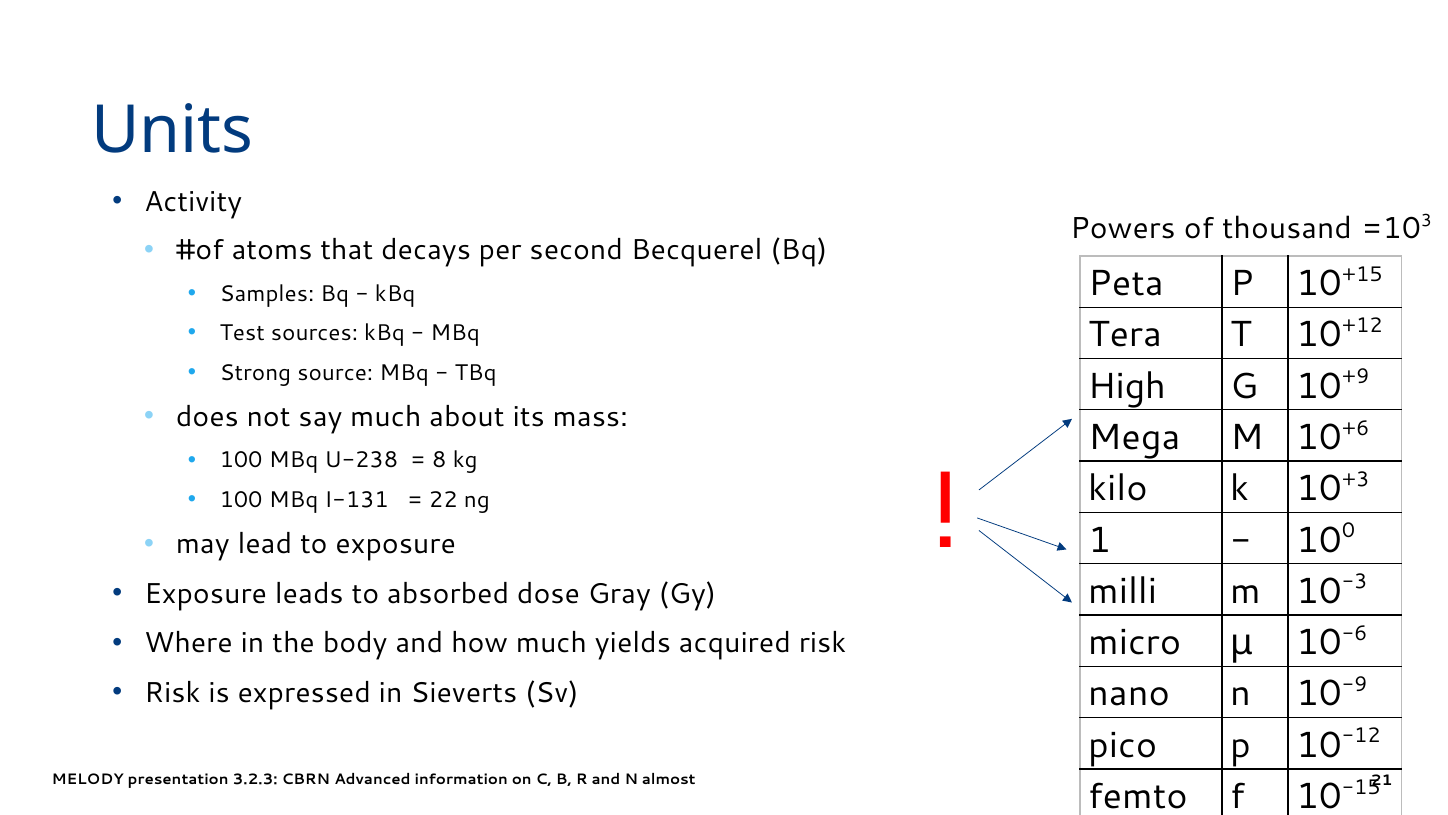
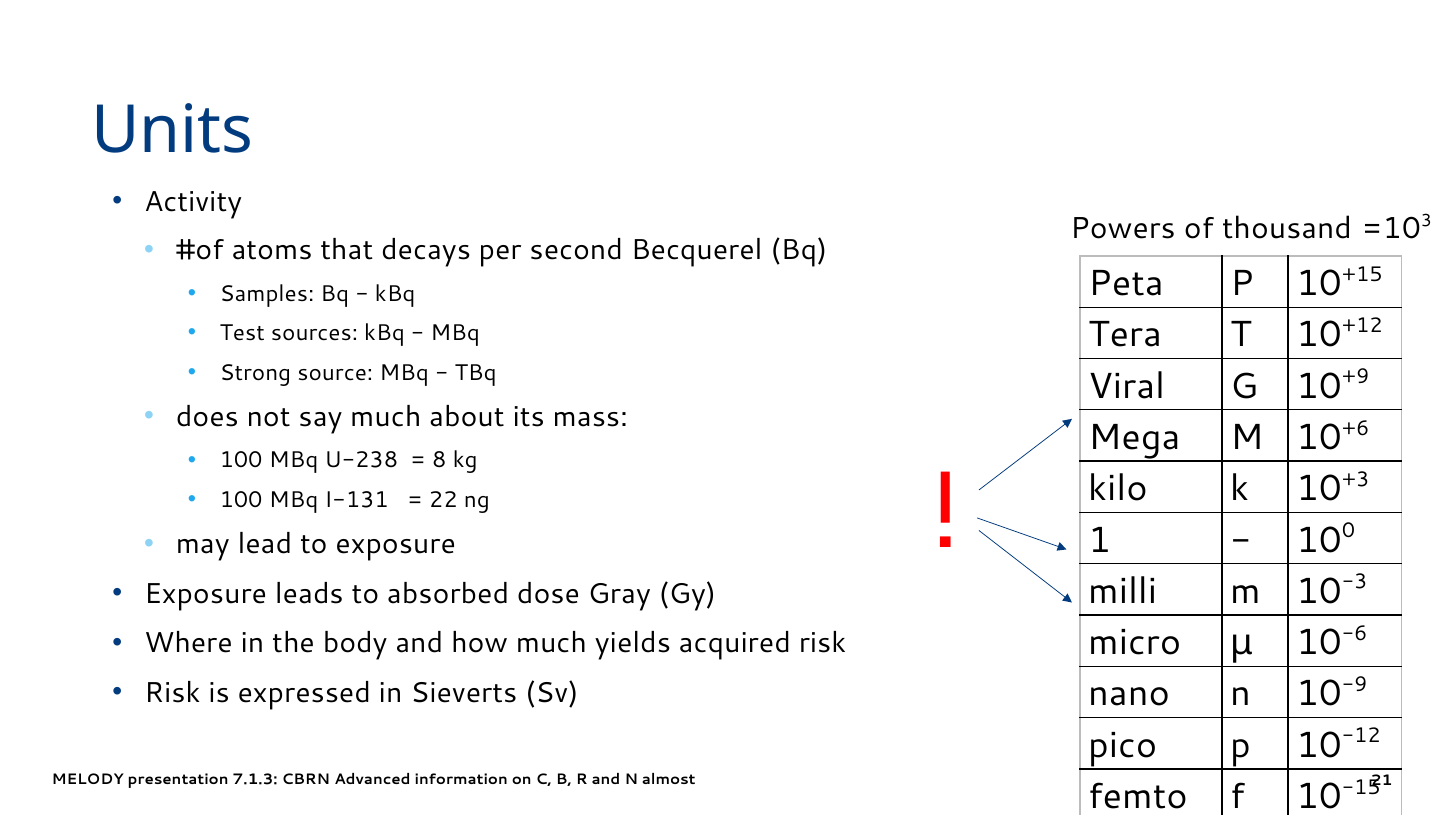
High: High -> Viral
3.2.3: 3.2.3 -> 7.1.3
